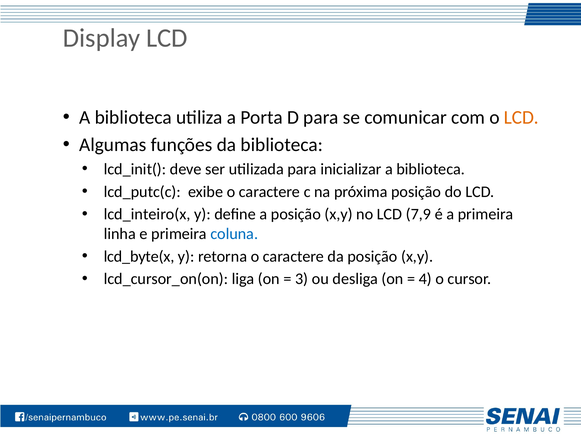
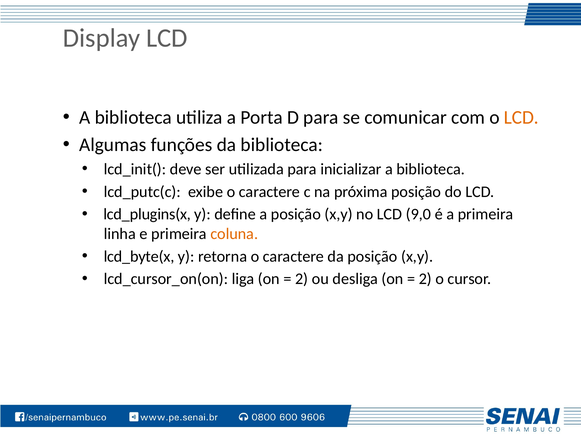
lcd_inteiro(x: lcd_inteiro(x -> lcd_plugins(x
7,9: 7,9 -> 9,0
coluna colour: blue -> orange
3 at (302, 279): 3 -> 2
4 at (425, 279): 4 -> 2
